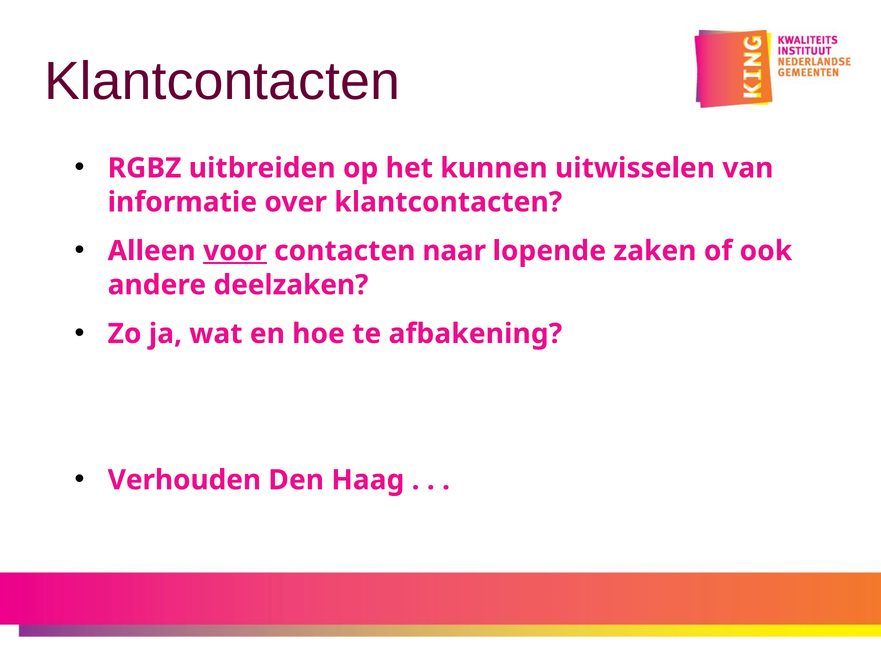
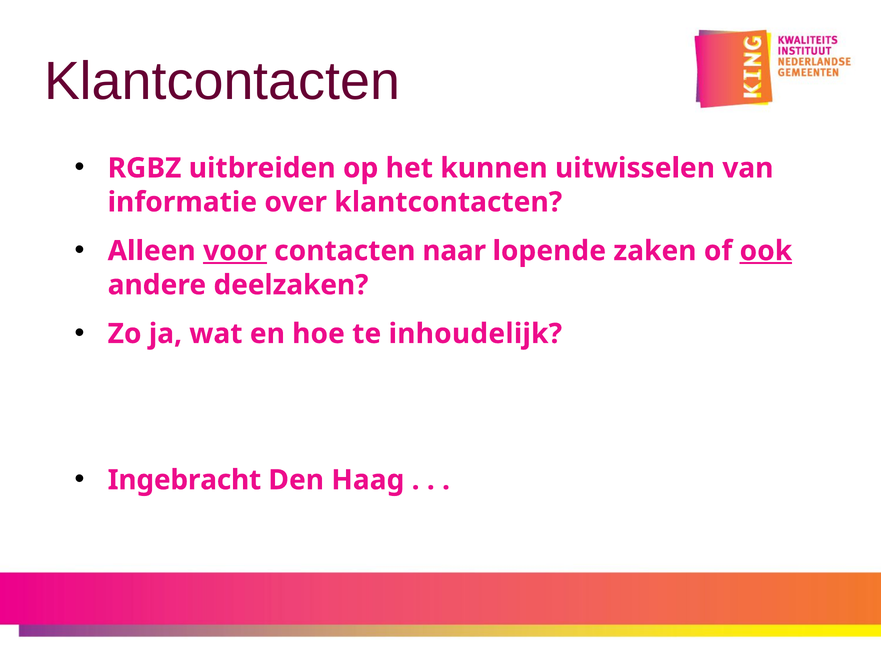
ook underline: none -> present
afbakening: afbakening -> inhoudelijk
Verhouden: Verhouden -> Ingebracht
